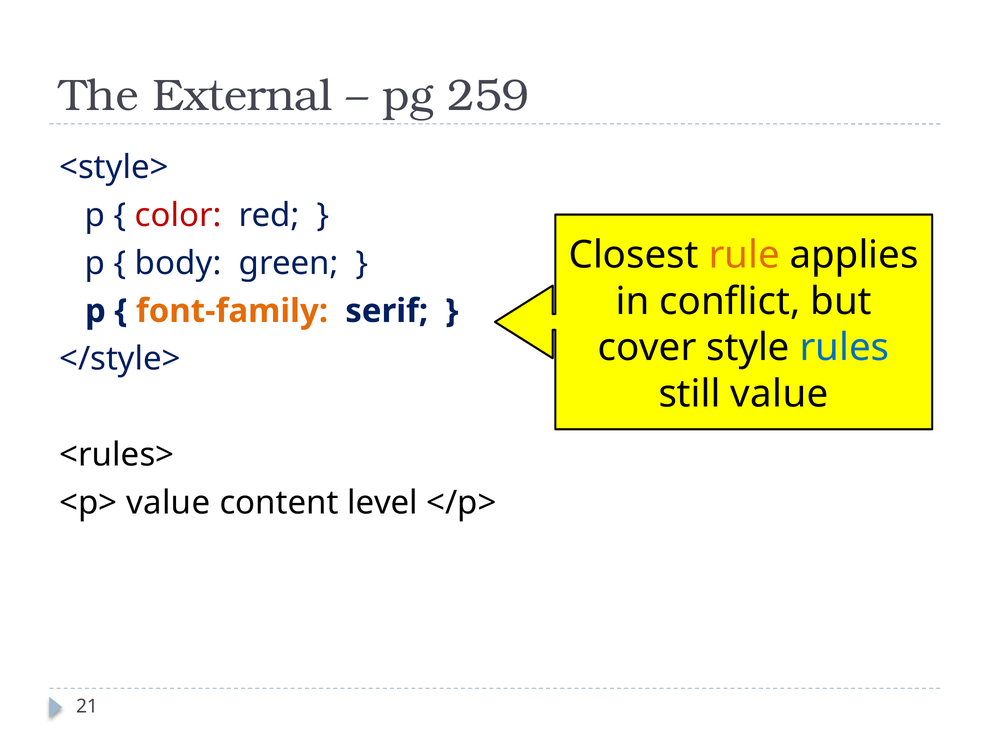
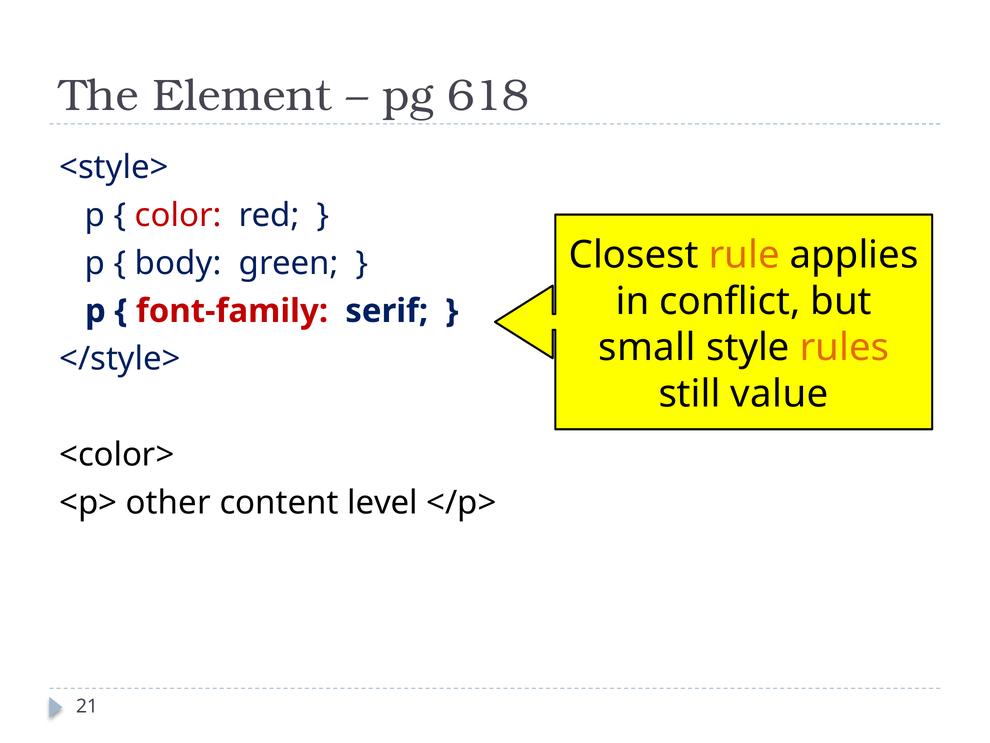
External: External -> Element
259: 259 -> 618
font-family colour: orange -> red
cover: cover -> small
rules colour: blue -> orange
<rules>: <rules> -> <color>
<p> value: value -> other
